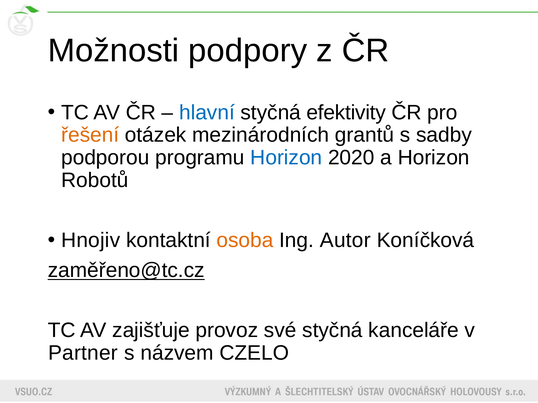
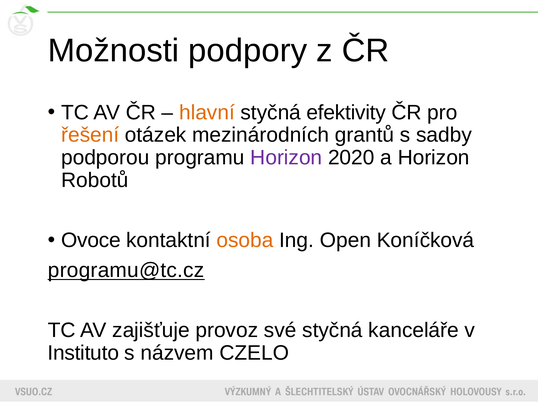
hlavní colour: blue -> orange
Horizon at (286, 158) colour: blue -> purple
Hnojiv: Hnojiv -> Ovoce
Autor: Autor -> Open
zaměřeno@tc.cz: zaměřeno@tc.cz -> programu@tc.cz
Partner: Partner -> Instituto
